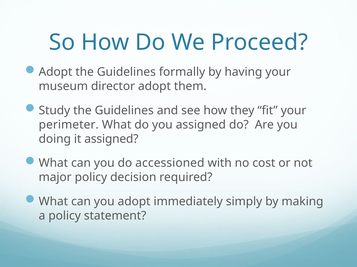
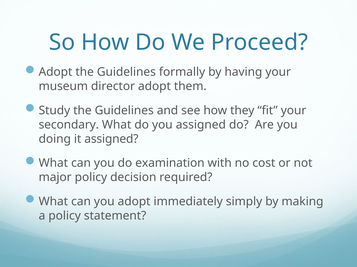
perimeter: perimeter -> secondary
accessioned: accessioned -> examination
